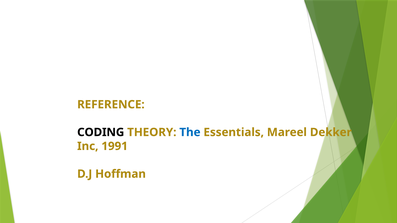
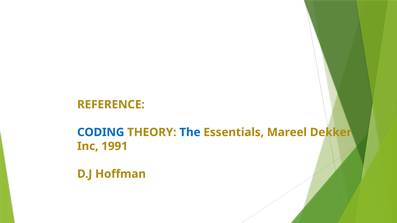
CODING colour: black -> blue
